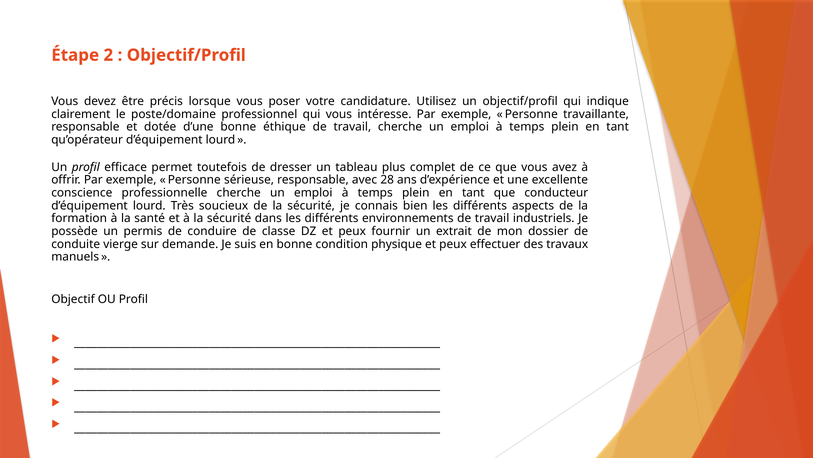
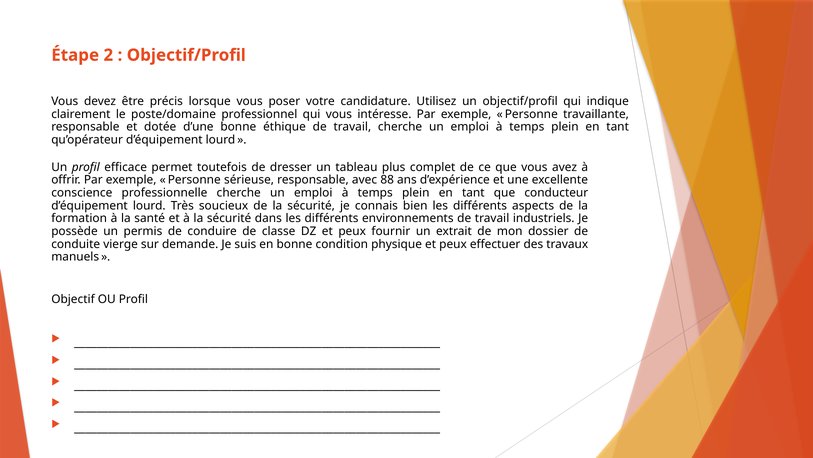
28: 28 -> 88
